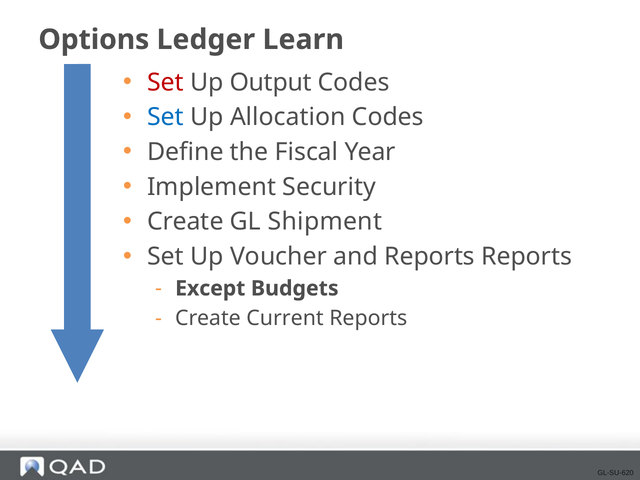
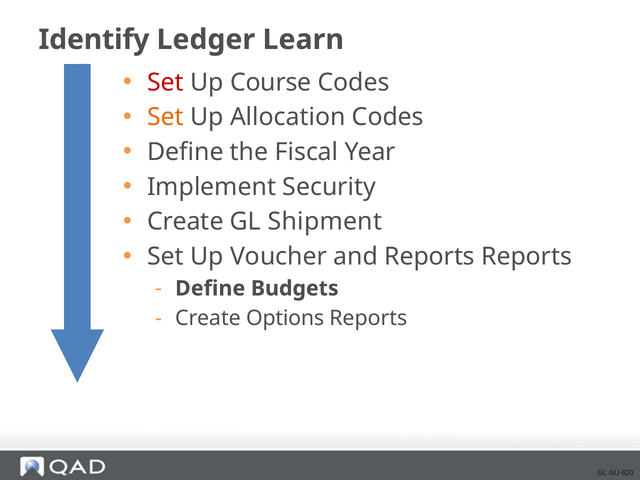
Options: Options -> Identify
Output: Output -> Course
Set at (165, 117) colour: blue -> orange
Except at (210, 288): Except -> Define
Current: Current -> Options
